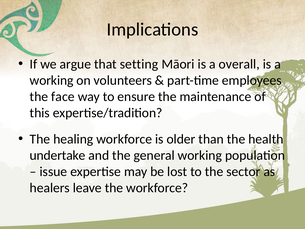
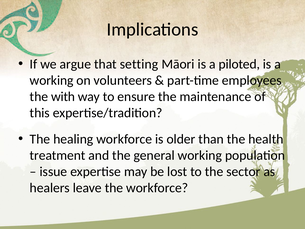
overall: overall -> piloted
face: face -> with
undertake: undertake -> treatment
